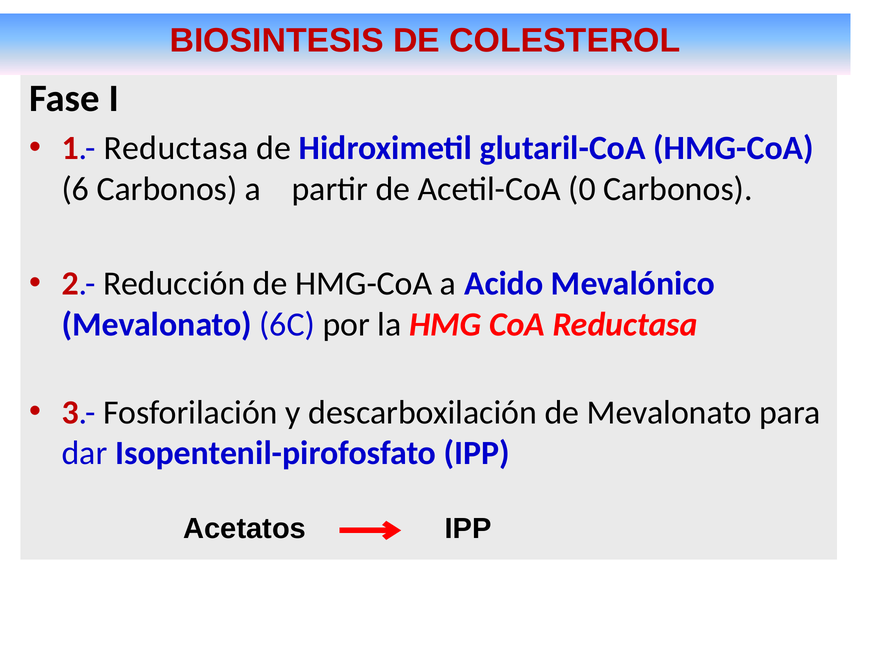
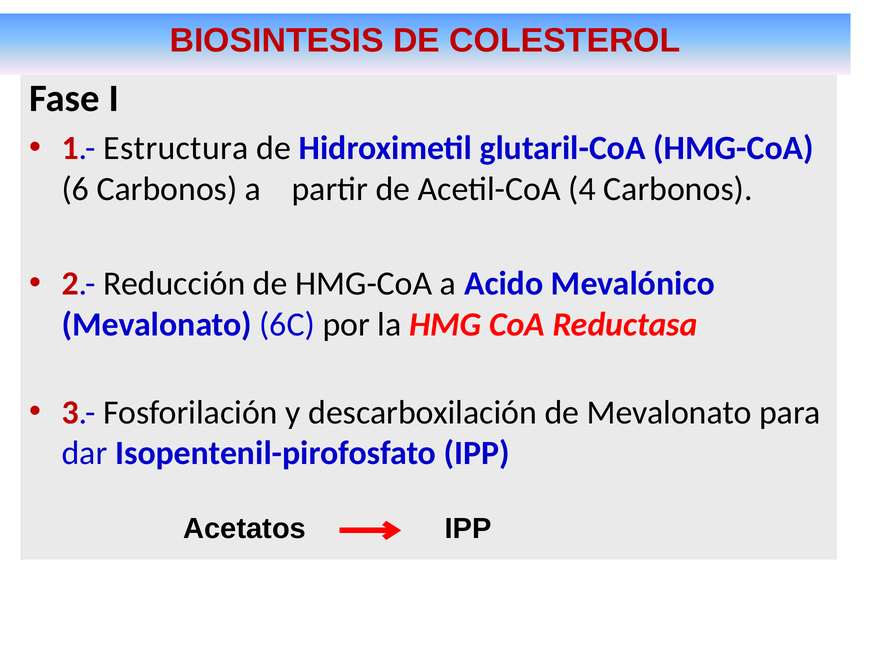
1.- Reductasa: Reductasa -> Estructura
0: 0 -> 4
